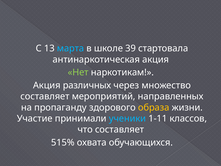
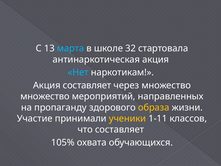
39: 39 -> 32
Нет colour: light green -> light blue
Акция различных: различных -> составляет
составляет at (45, 96): составляет -> множество
ученики colour: light blue -> yellow
515%: 515% -> 105%
